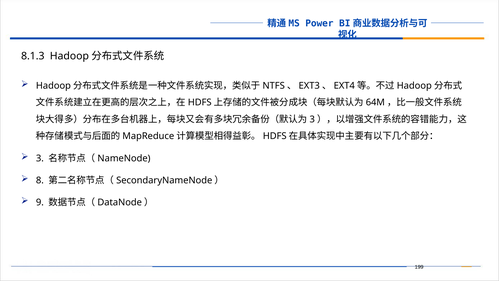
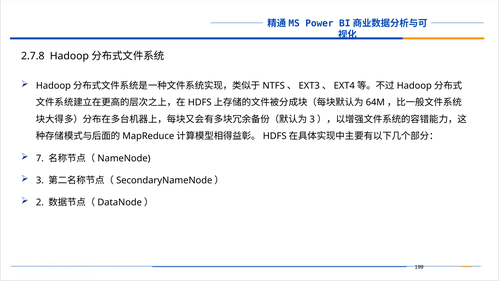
8.1.3: 8.1.3 -> 2.7.8
3: 3 -> 7
8: 8 -> 3
9: 9 -> 2
